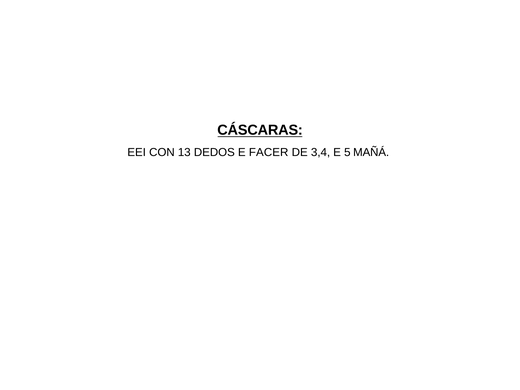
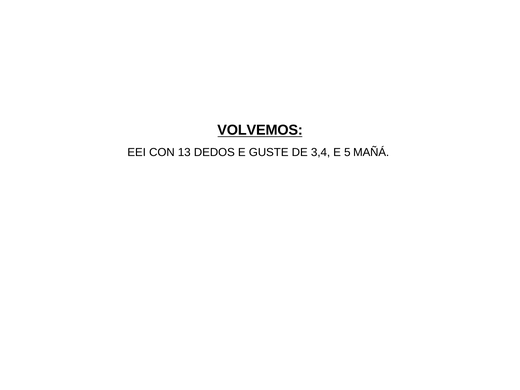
CÁSCARAS: CÁSCARAS -> VOLVEMOS
FACER: FACER -> GUSTE
